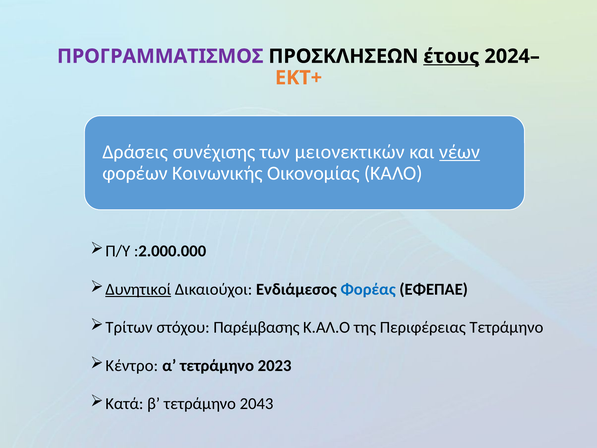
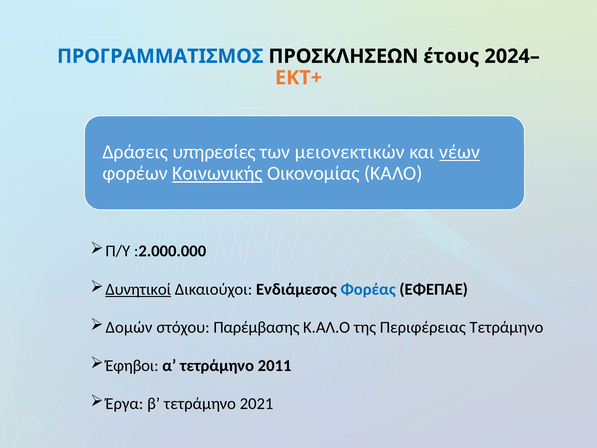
ΠΡΟΓΡΑΜΜΑΤΙΣΜΟΣ colour: purple -> blue
έτους underline: present -> none
συνέχισης: συνέχισης -> υπηρεσίες
Κοινωνικής underline: none -> present
Τρίτων: Τρίτων -> Δομών
Κέντρο: Κέντρο -> Έφηβοι
2023: 2023 -> 2011
Κατά: Κατά -> Έργα
2043: 2043 -> 2021
